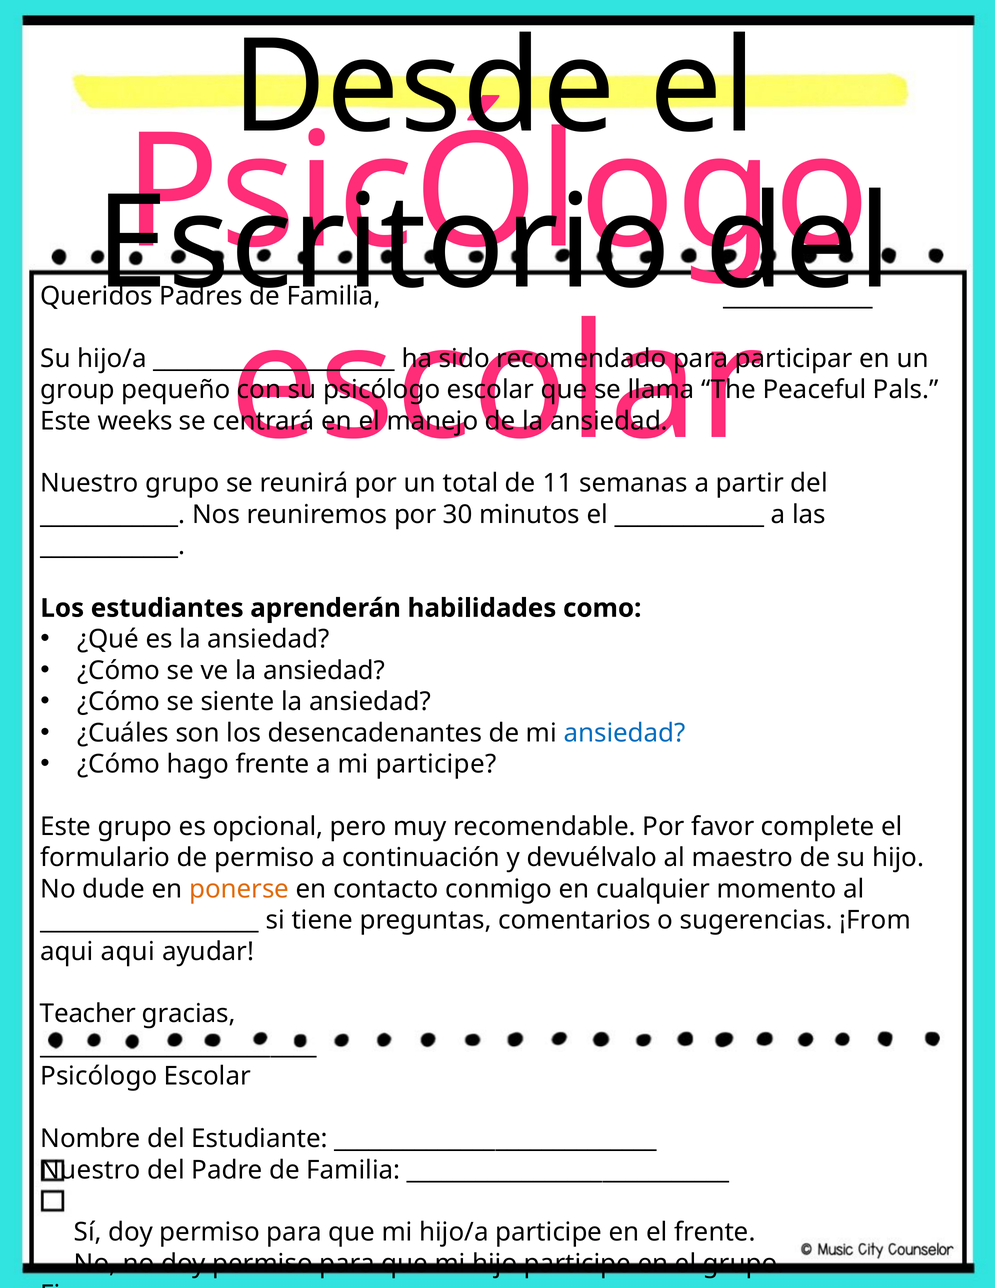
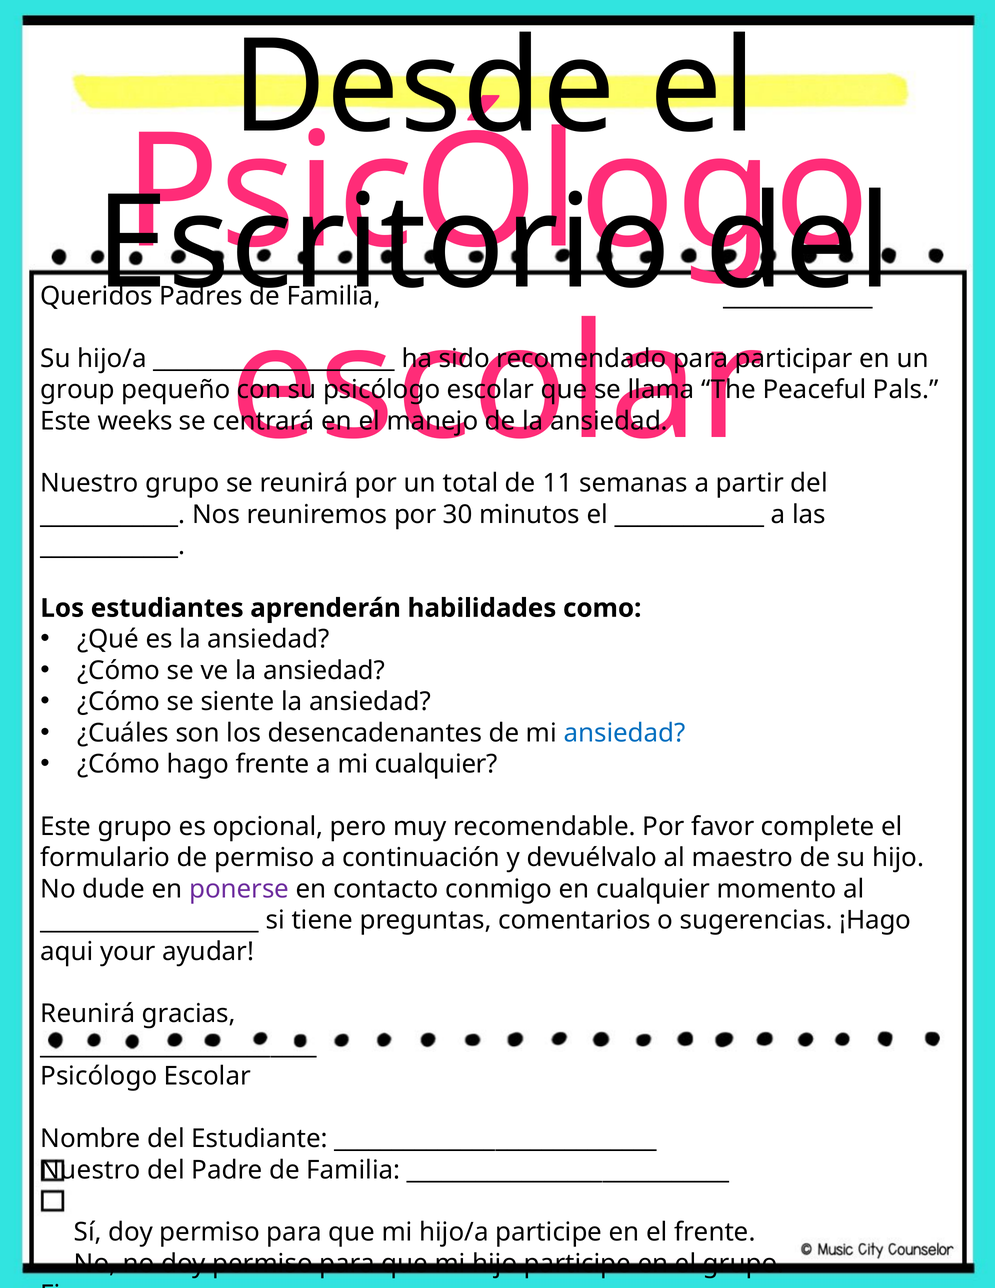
mi participe: participe -> cualquier
ponerse colour: orange -> purple
¡From: ¡From -> ¡Hago
aqui aqui: aqui -> your
Teacher at (88, 1014): Teacher -> Reunirá
